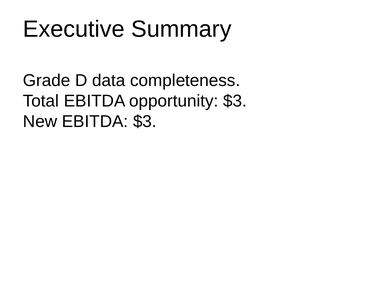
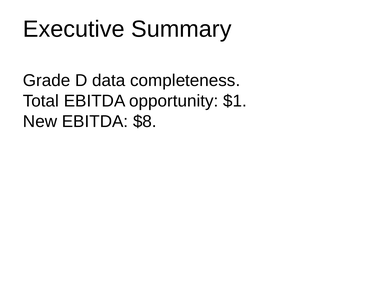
opportunity $3: $3 -> $1
EBITDA $3: $3 -> $8
